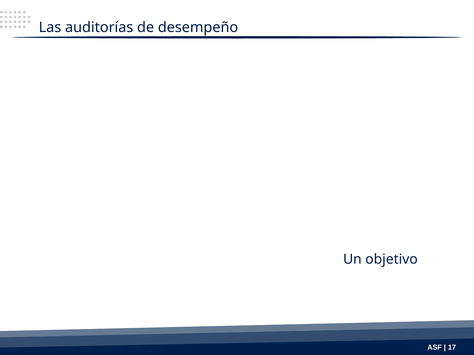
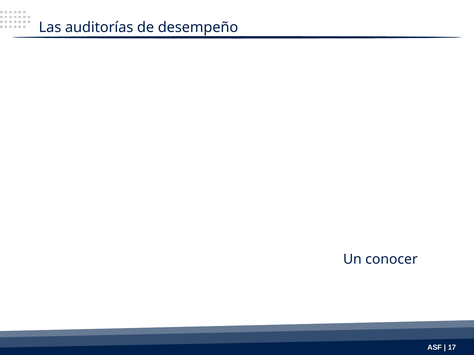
objetivo: objetivo -> conocer
